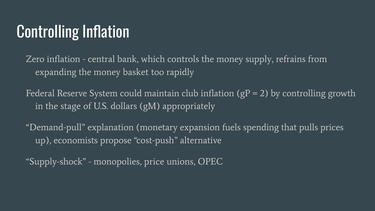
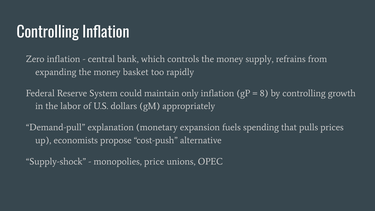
club: club -> only
2: 2 -> 8
stage: stage -> labor
